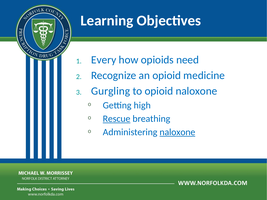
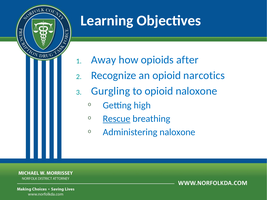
Every: Every -> Away
need: need -> after
medicine: medicine -> narcotics
naloxone at (177, 132) underline: present -> none
